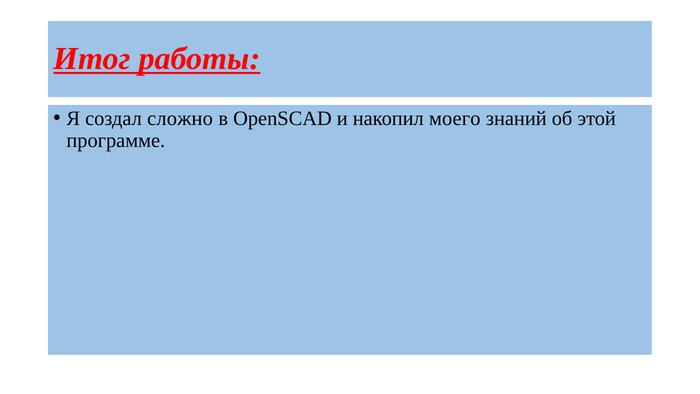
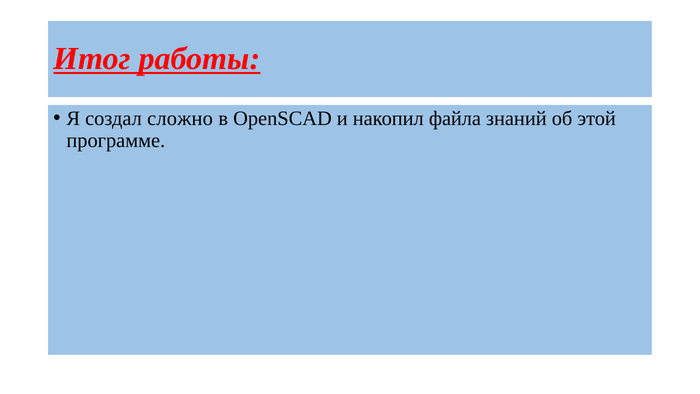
моего: моего -> файла
